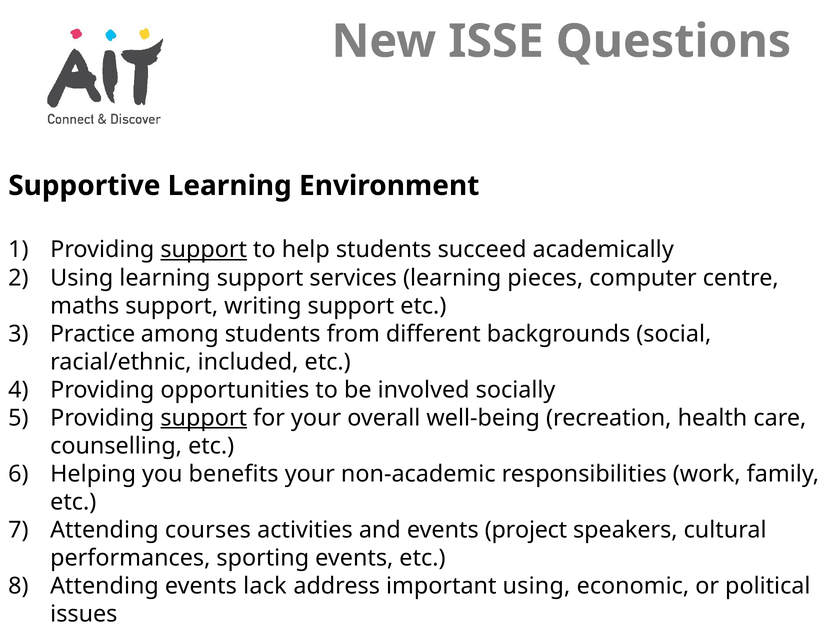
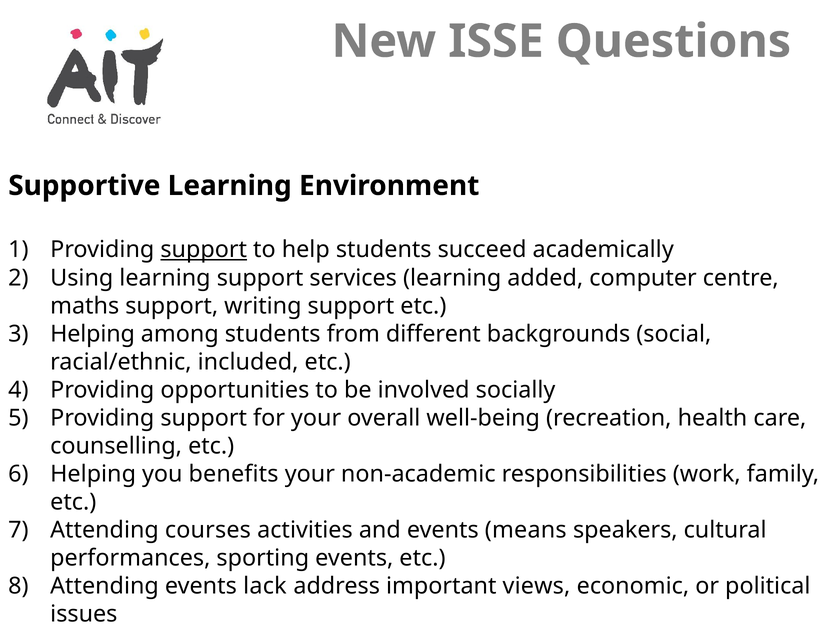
pieces: pieces -> added
Practice at (93, 334): Practice -> Helping
support at (204, 418) underline: present -> none
project: project -> means
important using: using -> views
